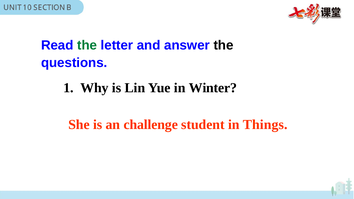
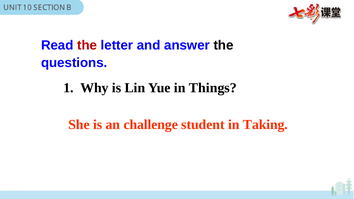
the at (87, 45) colour: green -> red
Winter: Winter -> Things
Things: Things -> Taking
